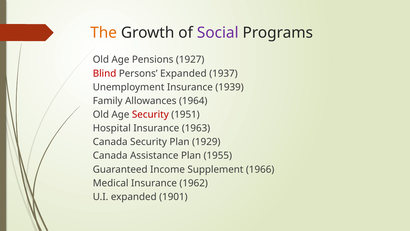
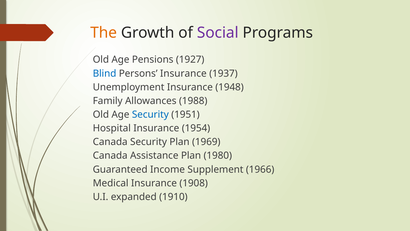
Blind colour: red -> blue
Persons Expanded: Expanded -> Insurance
1939: 1939 -> 1948
1964: 1964 -> 1988
Security at (150, 114) colour: red -> blue
1963: 1963 -> 1954
1929: 1929 -> 1969
1955: 1955 -> 1980
1962: 1962 -> 1908
1901: 1901 -> 1910
